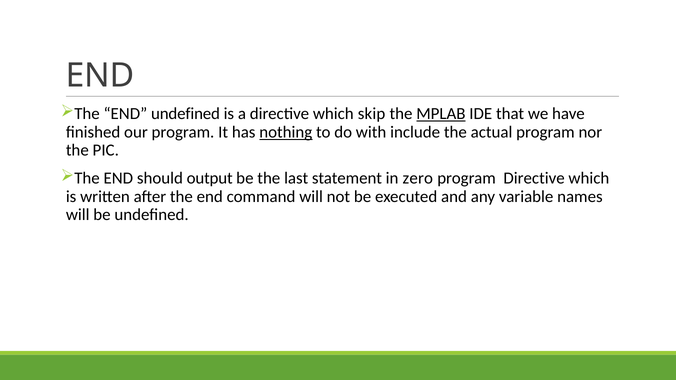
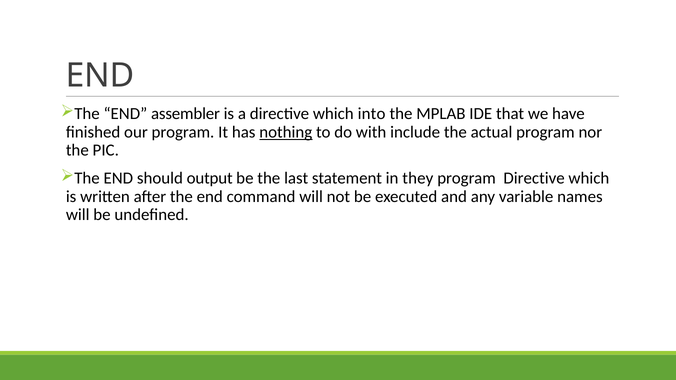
END undefined: undefined -> assembler
skip: skip -> into
MPLAB underline: present -> none
zero: zero -> they
